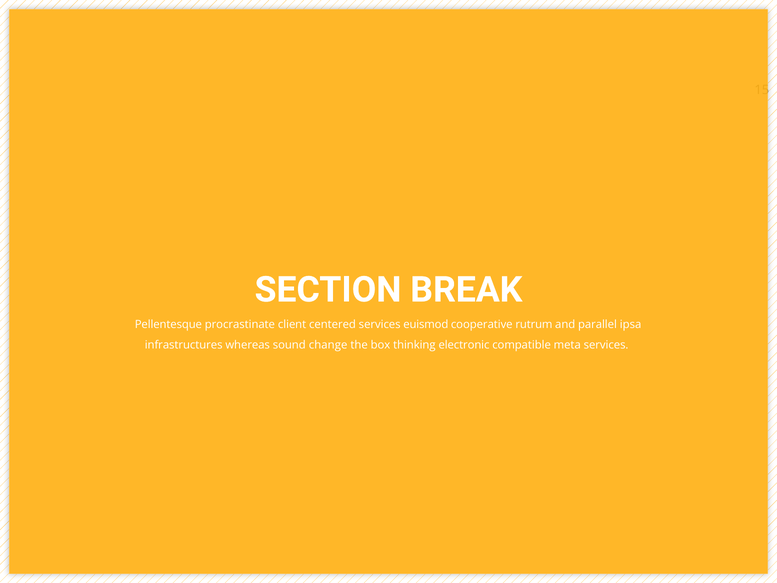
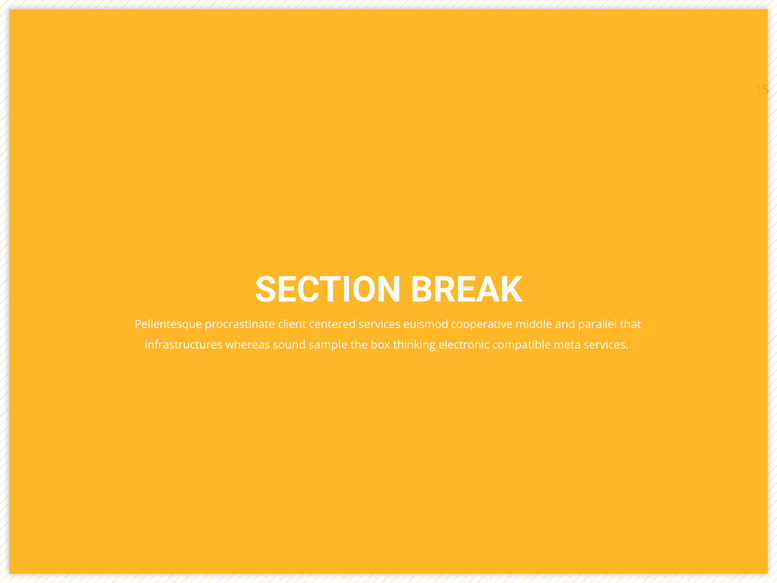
rutrum: rutrum -> middle
ipsa: ipsa -> that
change: change -> sample
